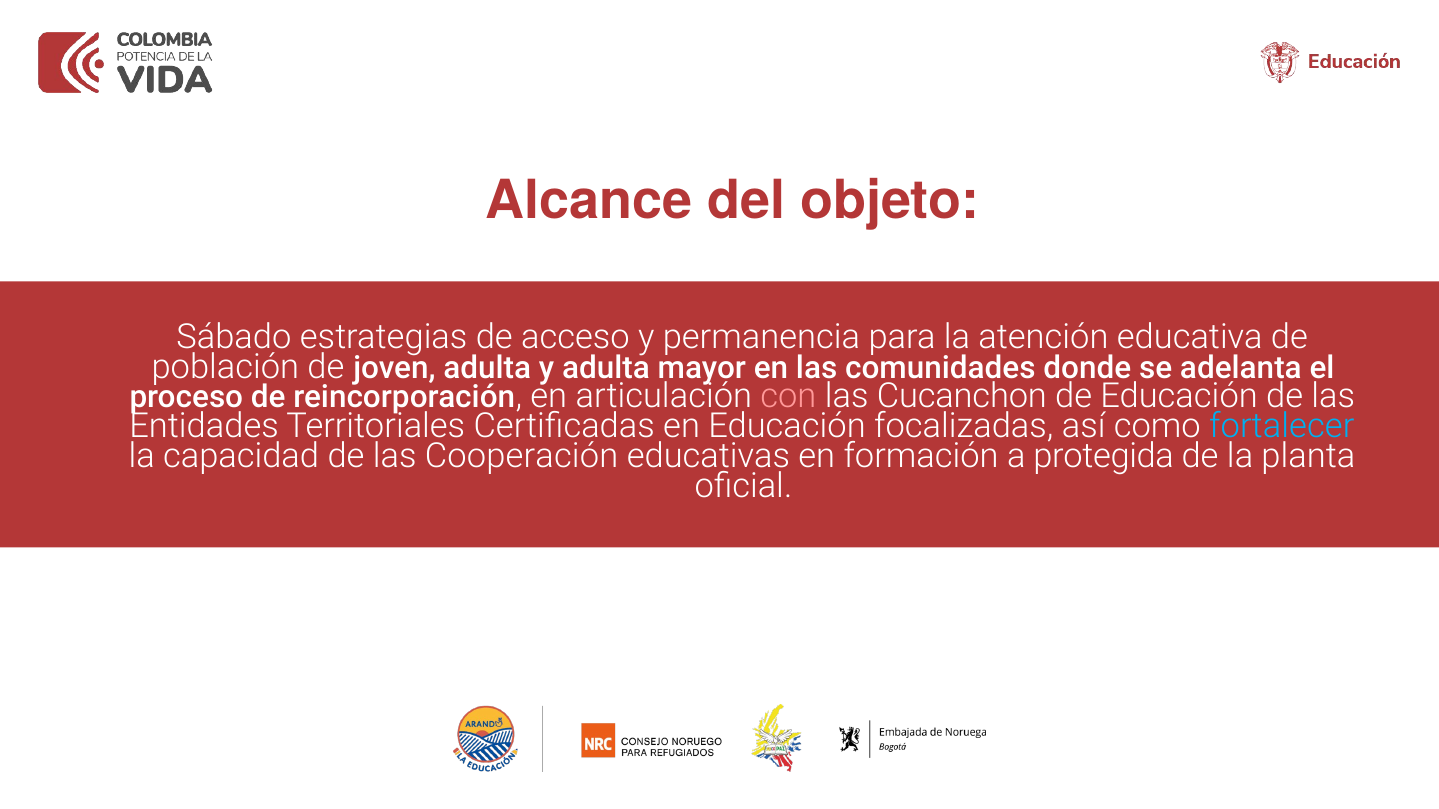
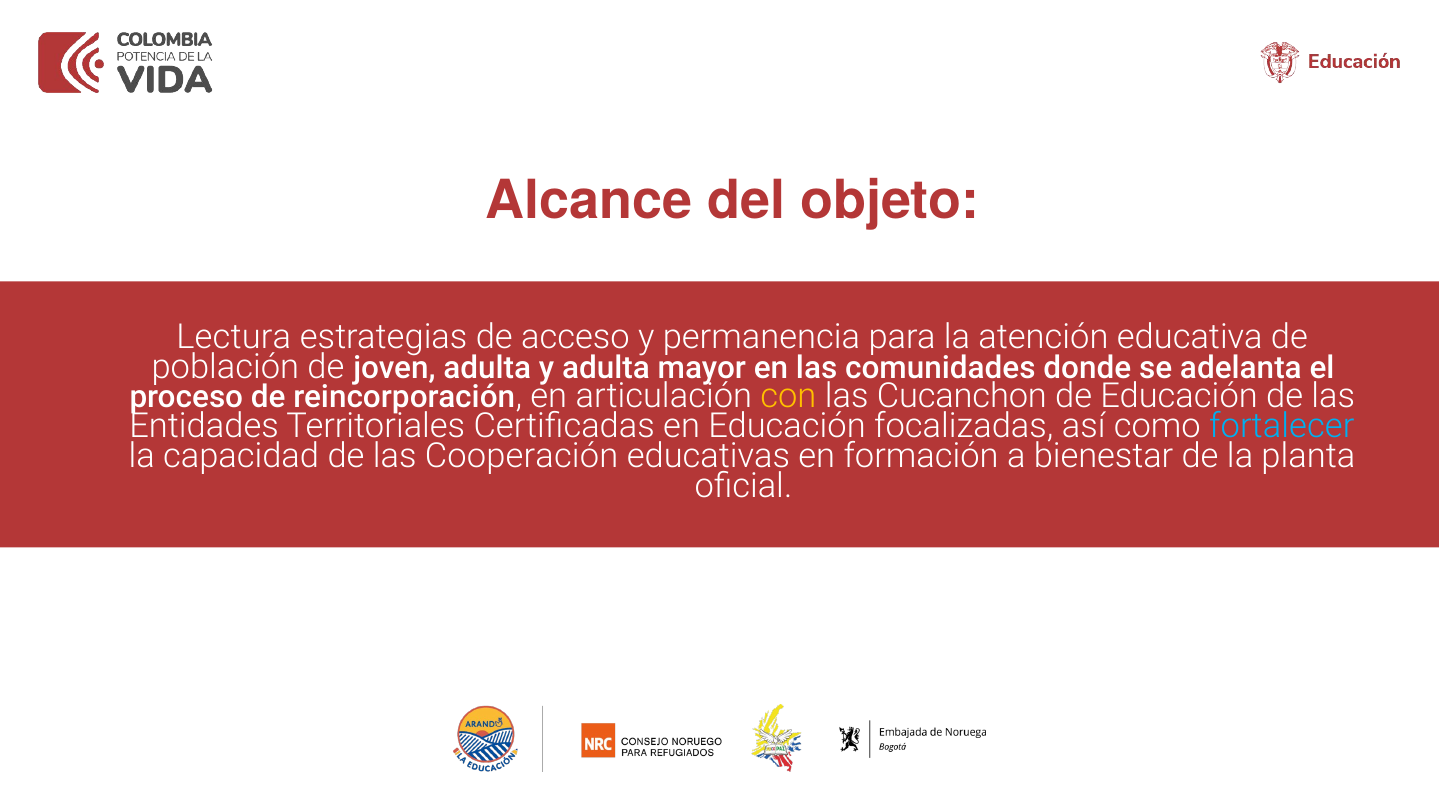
Sábado: Sábado -> Lectura
con colour: pink -> yellow
protegida: protegida -> bienestar
